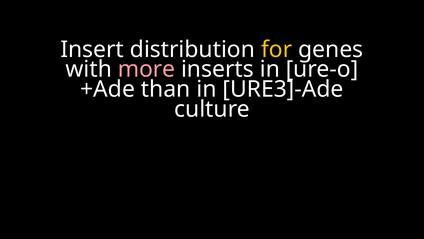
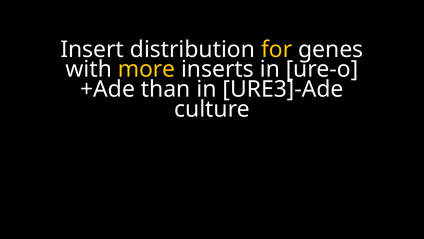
more colour: pink -> yellow
